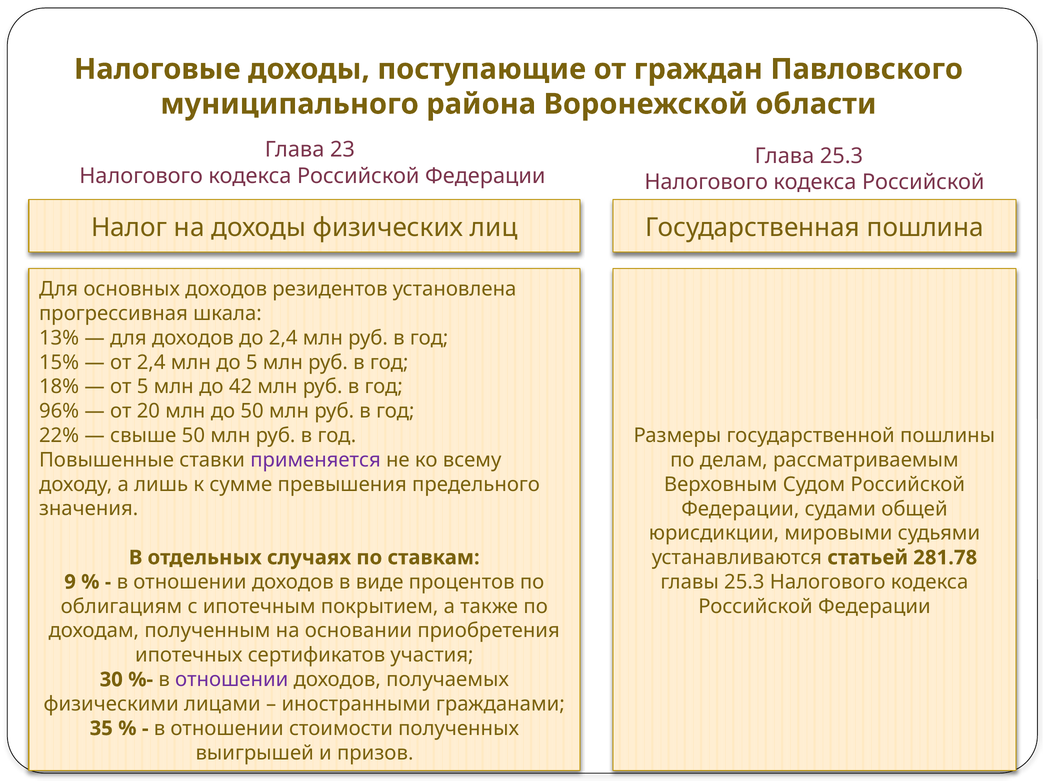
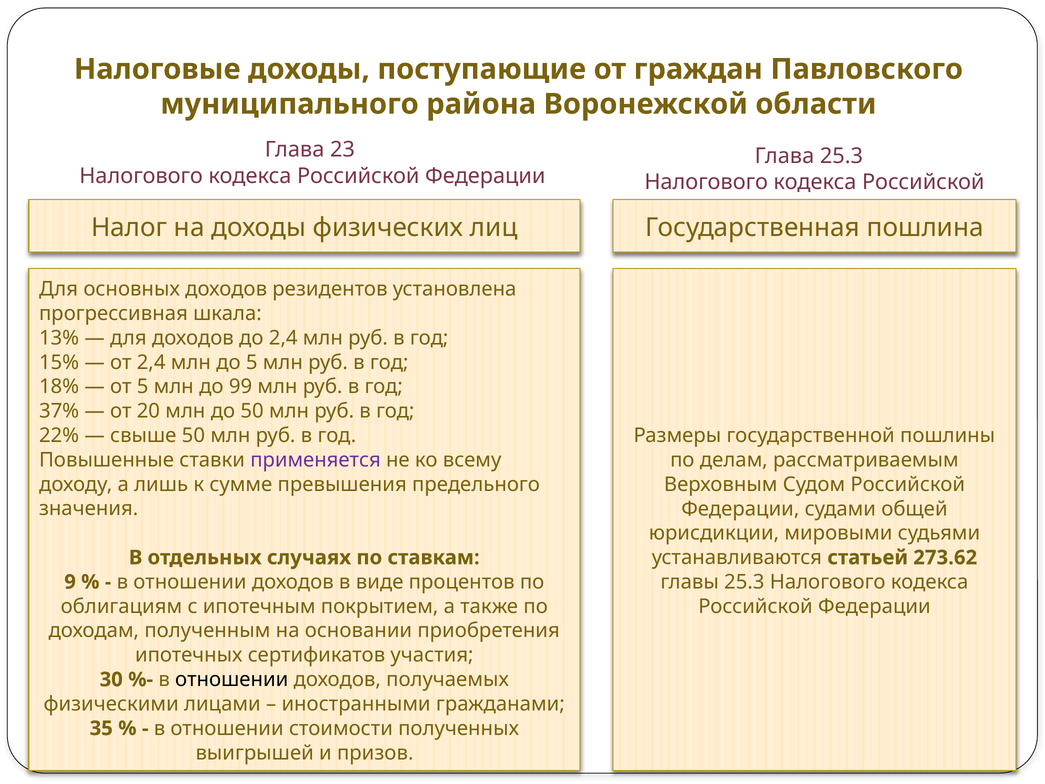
42: 42 -> 99
96%: 96% -> 37%
281.78: 281.78 -> 273.62
отношении at (232, 679) colour: purple -> black
